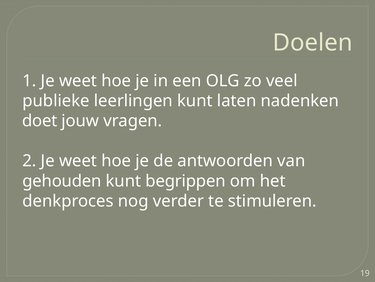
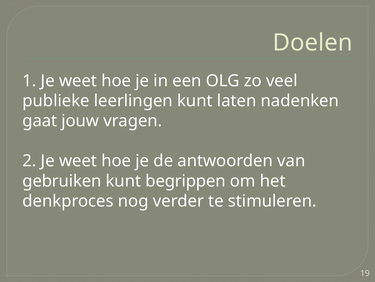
doet: doet -> gaat
gehouden: gehouden -> gebruiken
